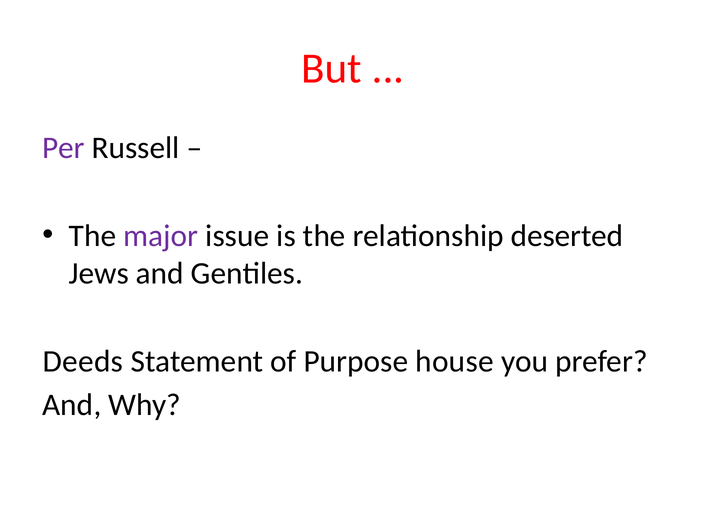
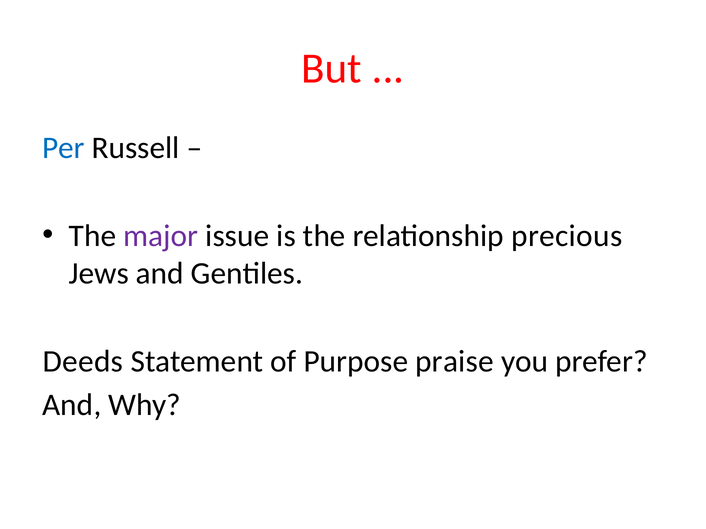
Per colour: purple -> blue
deserted: deserted -> precious
house: house -> praise
